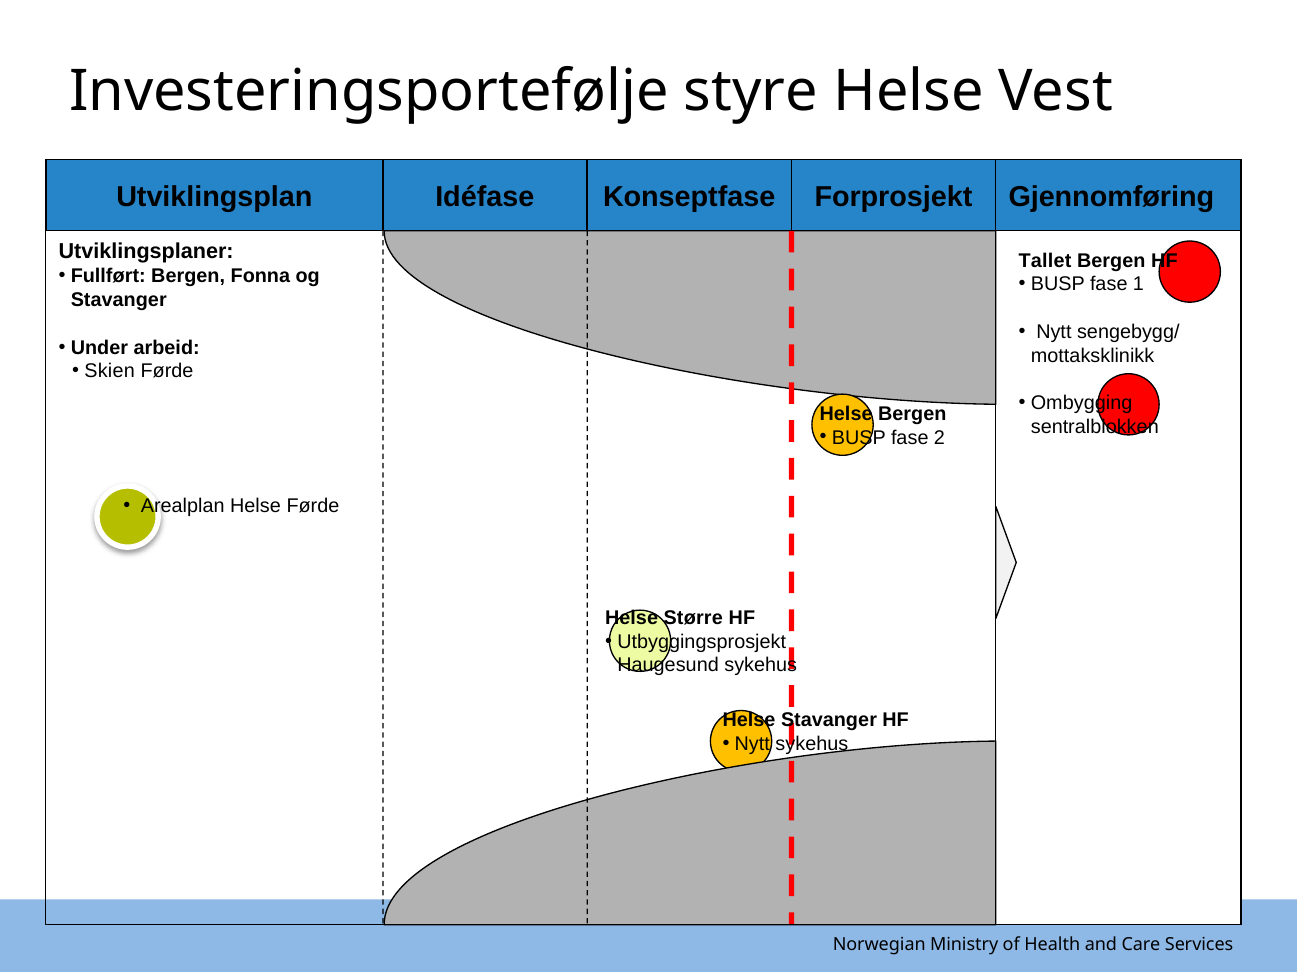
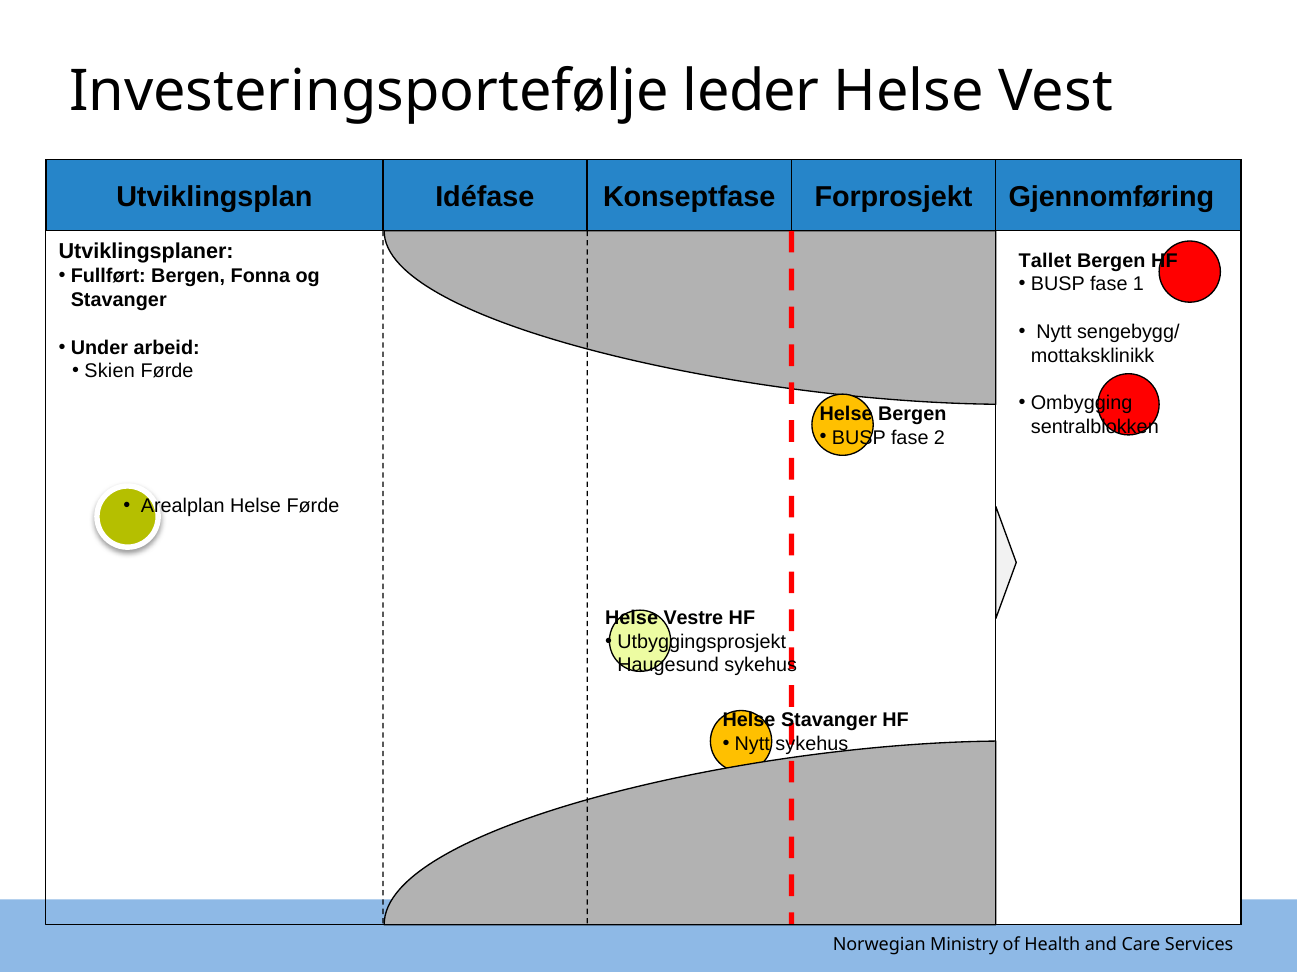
styre: styre -> leder
Større: Større -> Vestre
